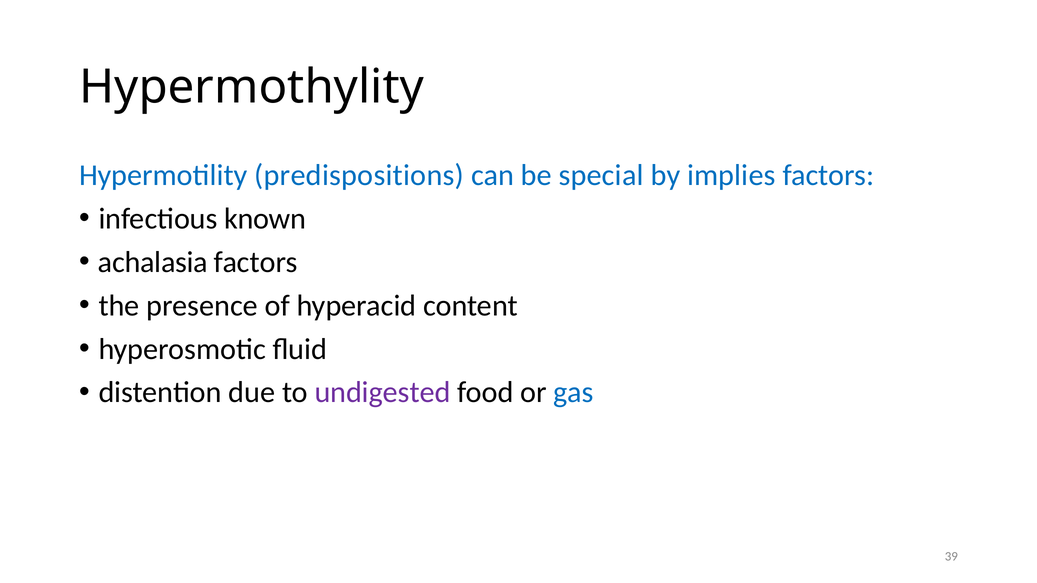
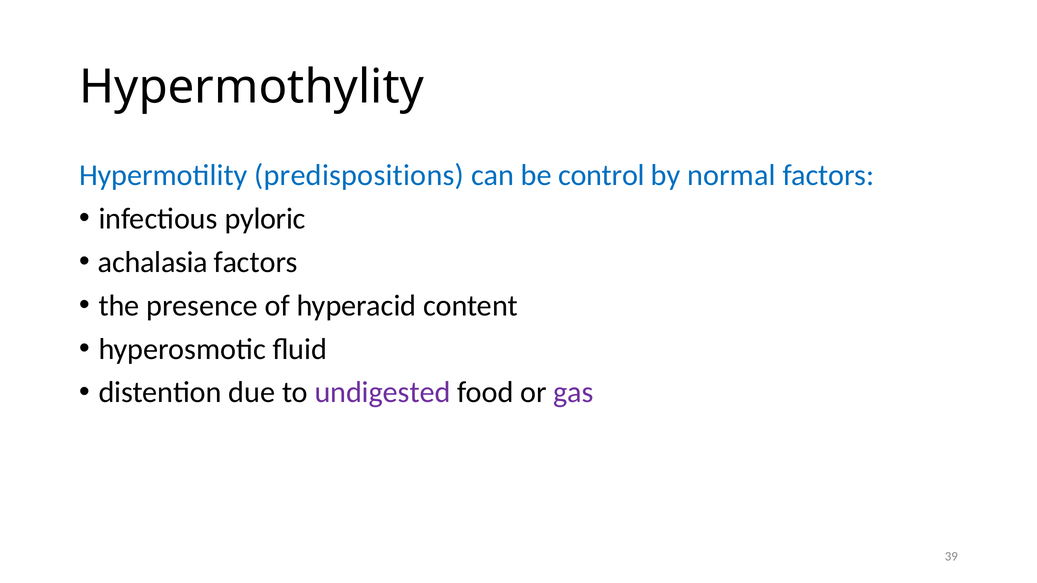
special: special -> control
implies: implies -> normal
known: known -> pyloric
gas colour: blue -> purple
